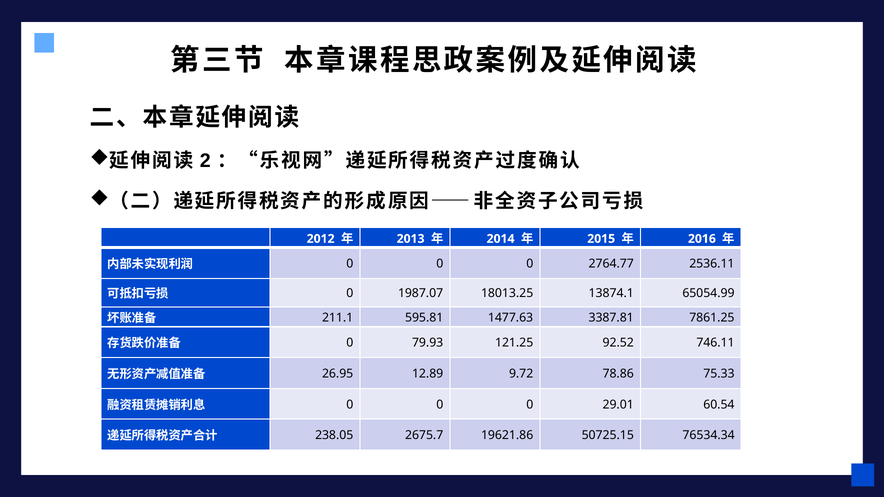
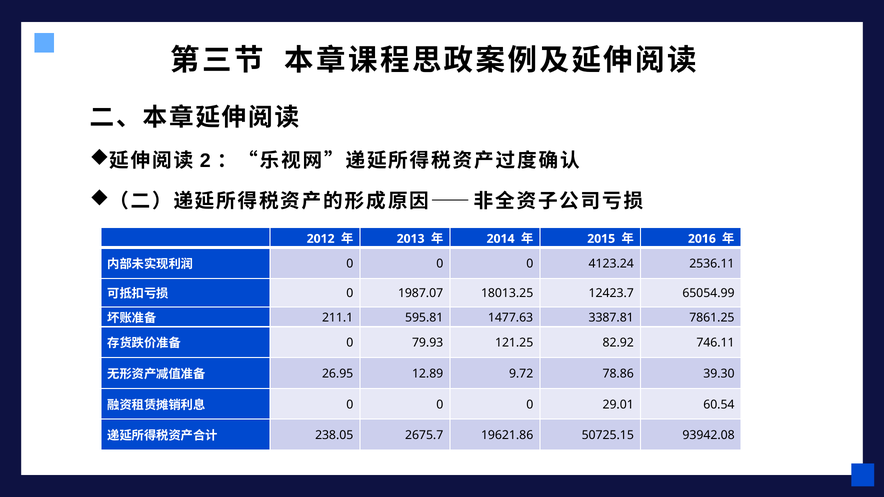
2764.77: 2764.77 -> 4123.24
13874.1: 13874.1 -> 12423.7
92.52: 92.52 -> 82.92
75.33: 75.33 -> 39.30
76534.34: 76534.34 -> 93942.08
